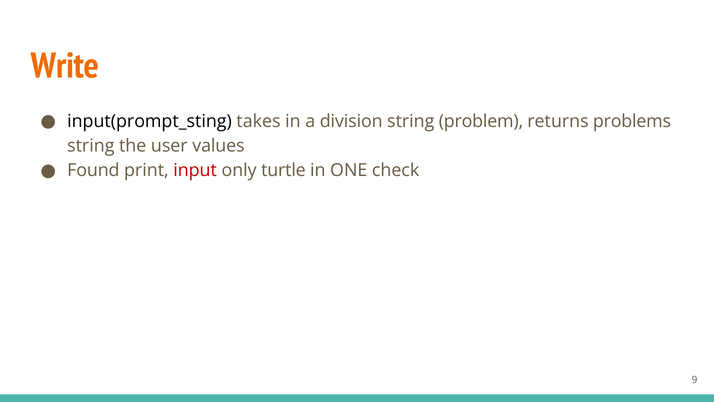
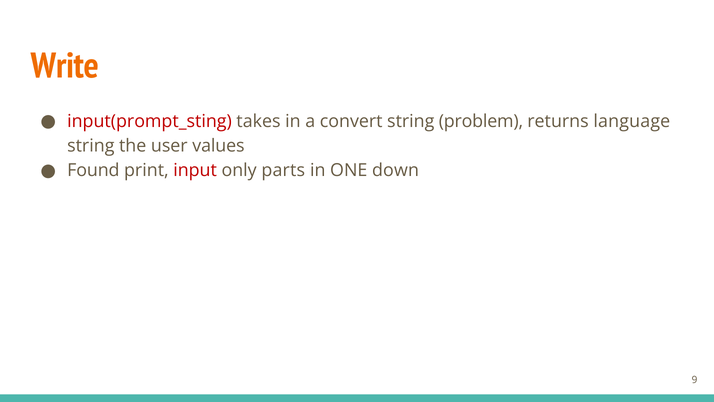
input(prompt_sting colour: black -> red
division: division -> convert
problems: problems -> language
turtle: turtle -> parts
check: check -> down
